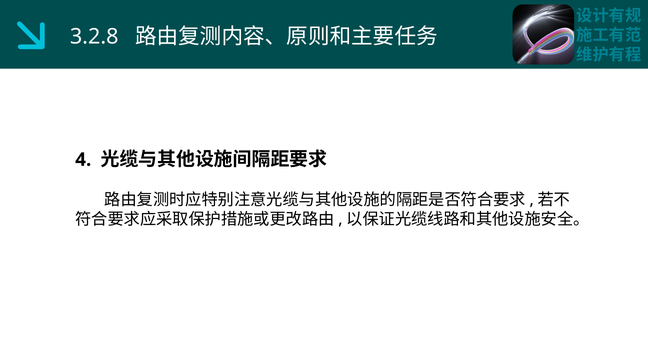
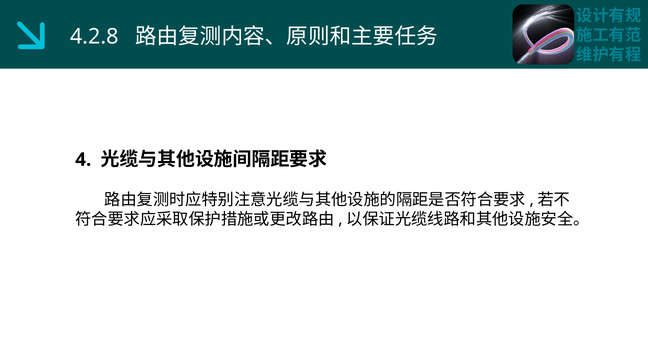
3.2.8: 3.2.8 -> 4.2.8
